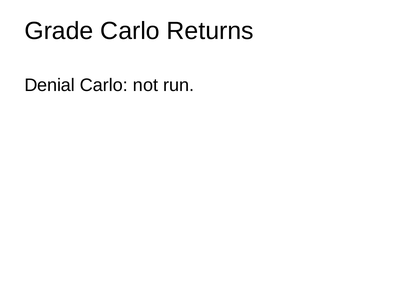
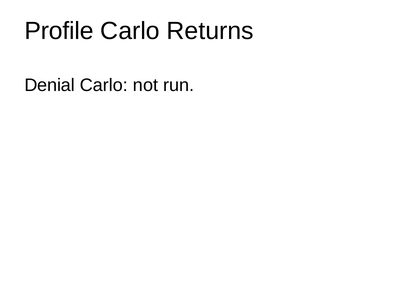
Grade: Grade -> Profile
